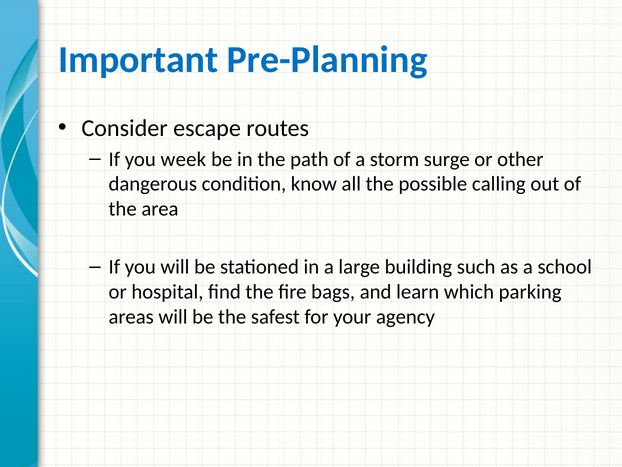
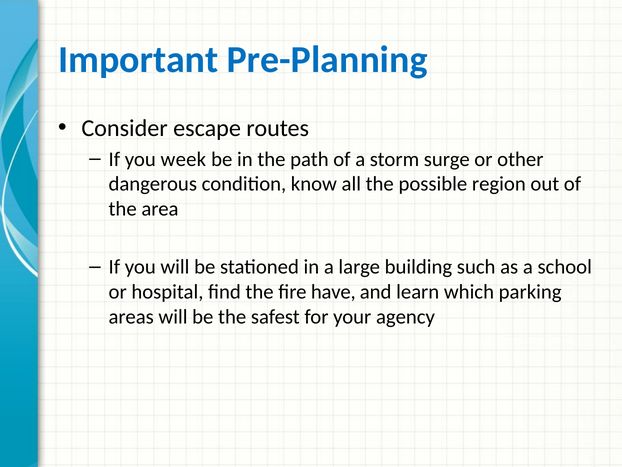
calling: calling -> region
bags: bags -> have
